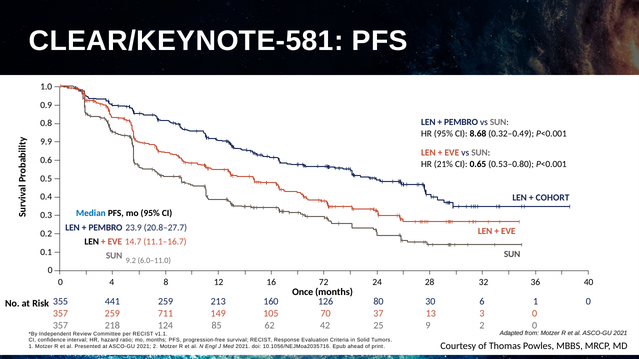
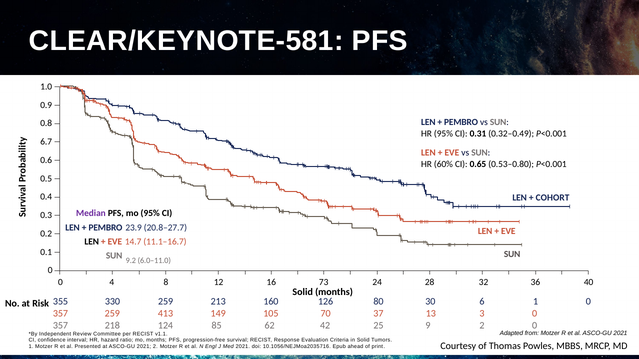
8.68: 8.68 -> 0.31
9.9: 9.9 -> 6.7
21%: 21% -> 60%
Median colour: blue -> purple
72: 72 -> 73
Once at (303, 292): Once -> Solid
441: 441 -> 330
711: 711 -> 413
